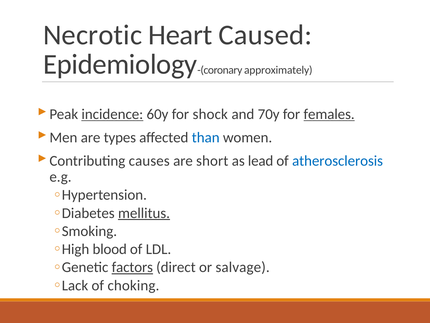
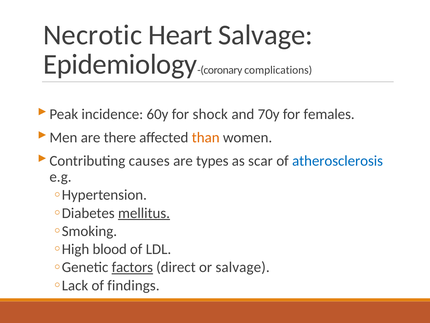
Heart Caused: Caused -> Salvage
approximately: approximately -> complications
incidence underline: present -> none
females underline: present -> none
types: types -> there
than colour: blue -> orange
short: short -> types
lead: lead -> scar
choking: choking -> findings
